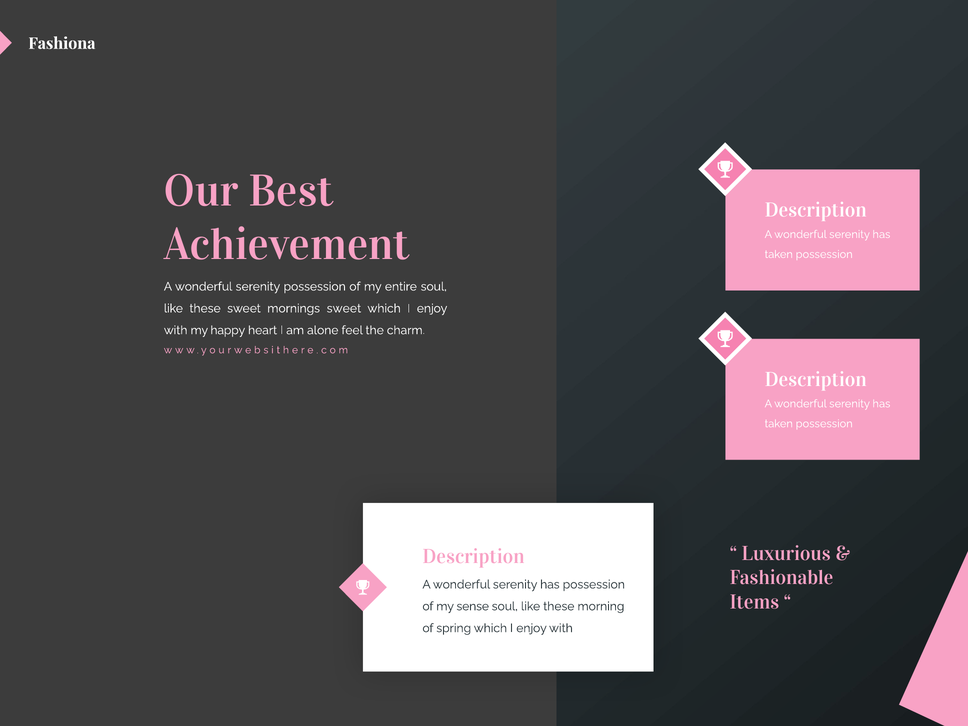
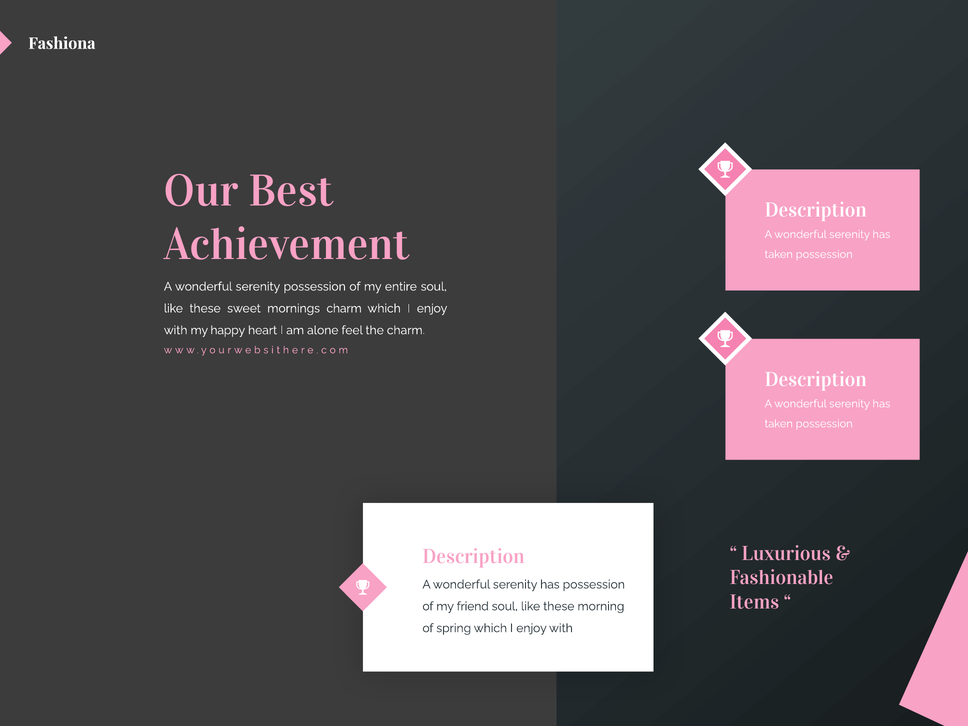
mornings sweet: sweet -> charm
sense: sense -> friend
